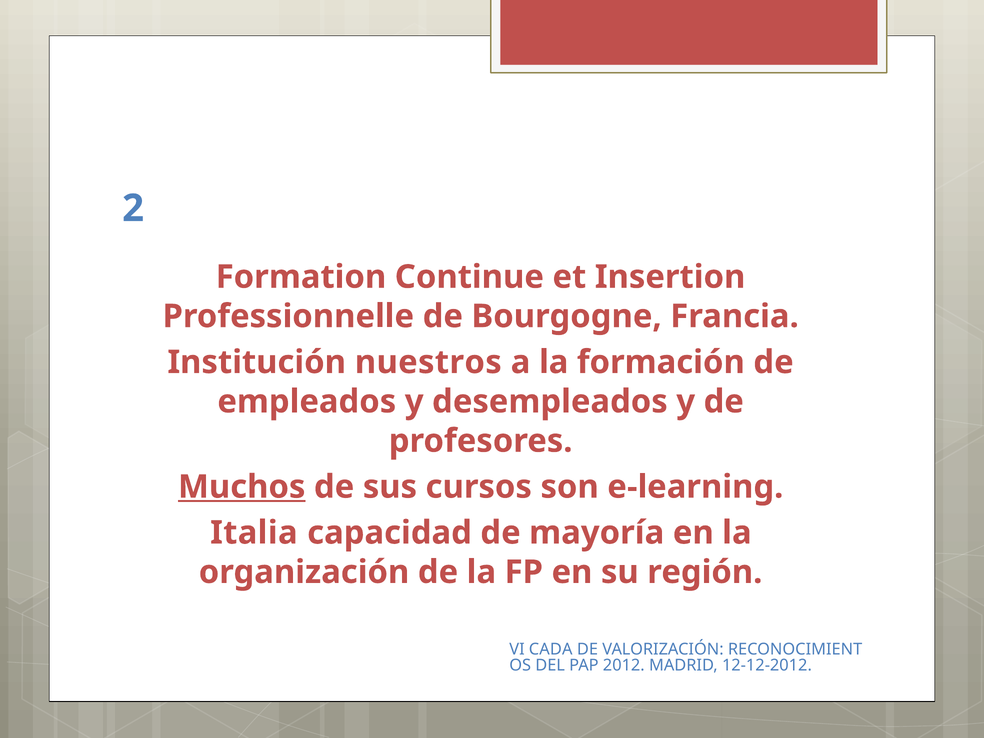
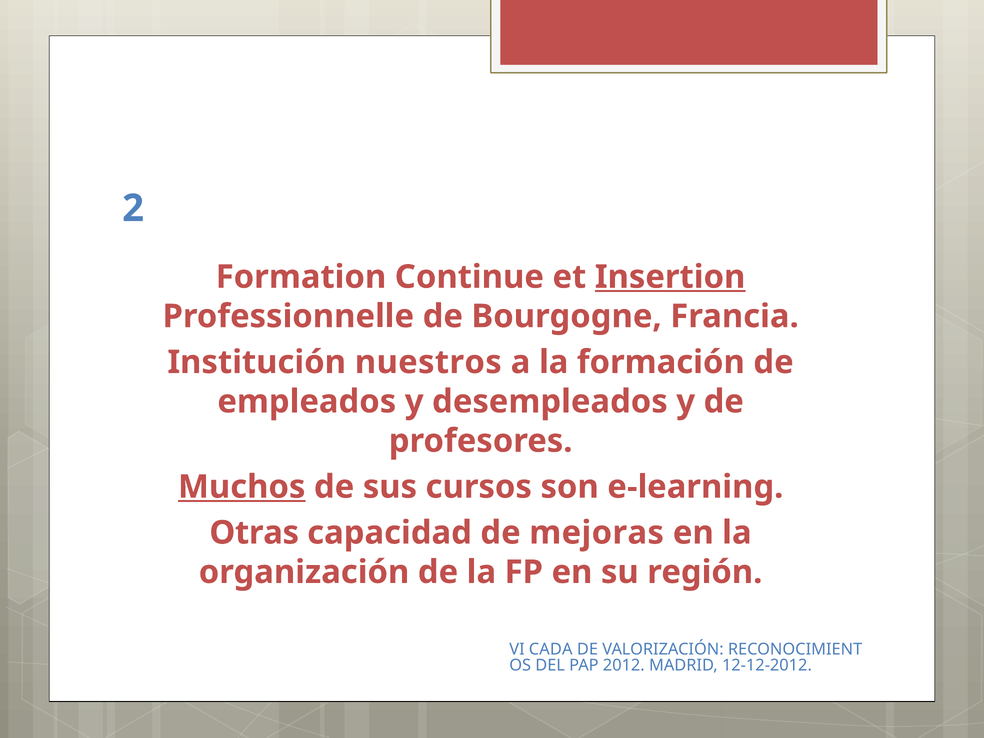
Insertion underline: none -> present
Italia: Italia -> Otras
mayoría: mayoría -> mejoras
